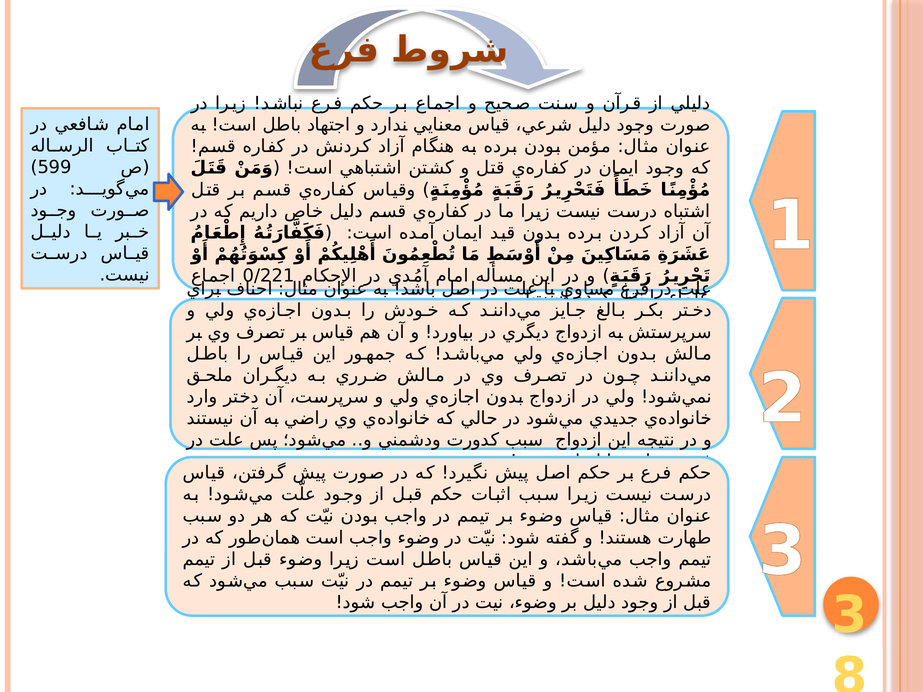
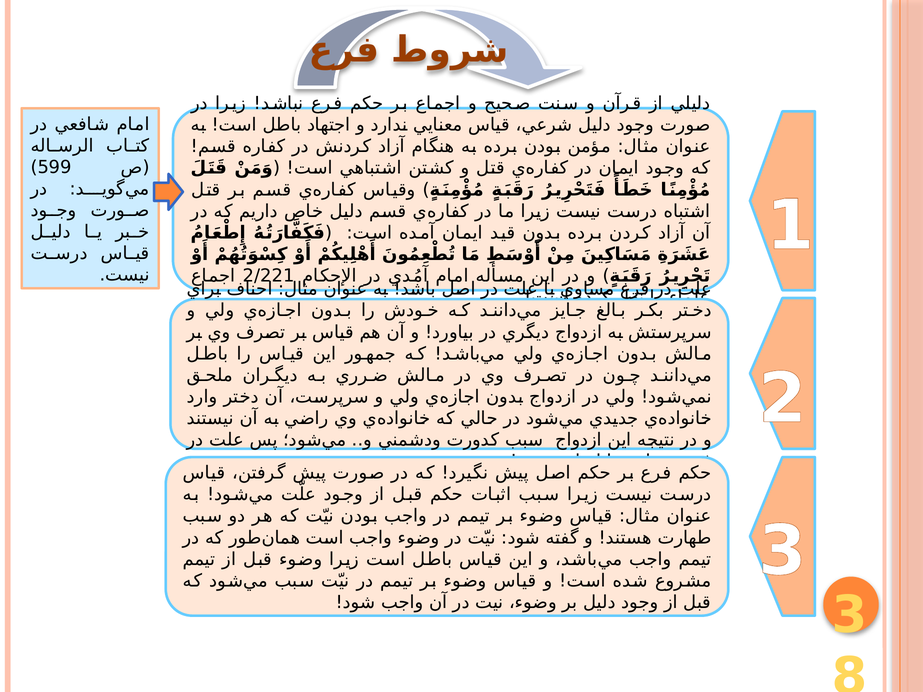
0/221: 0/221 -> 2/221
